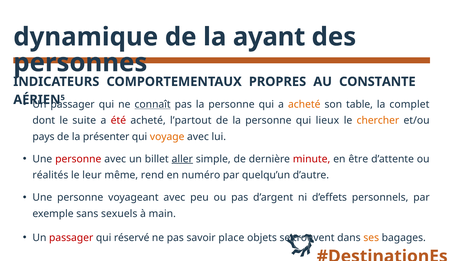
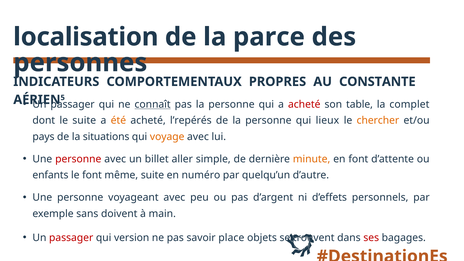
dynamique: dynamique -> localisation
ayant: ayant -> parce
acheté at (304, 104) colour: orange -> red
été colour: red -> orange
l’partout: l’partout -> l’repérés
présenter: présenter -> situations
aller underline: present -> none
minute colour: red -> orange
en être: être -> font
réalités: réalités -> enfants
le leur: leur -> font
même rend: rend -> suite
sexuels: sexuels -> doivent
réservé: réservé -> version
ses colour: orange -> red
